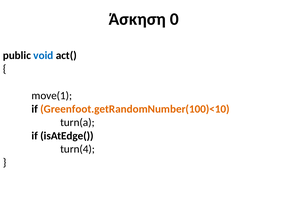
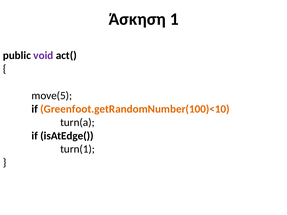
0: 0 -> 1
void colour: blue -> purple
move(1: move(1 -> move(5
turn(4: turn(4 -> turn(1
